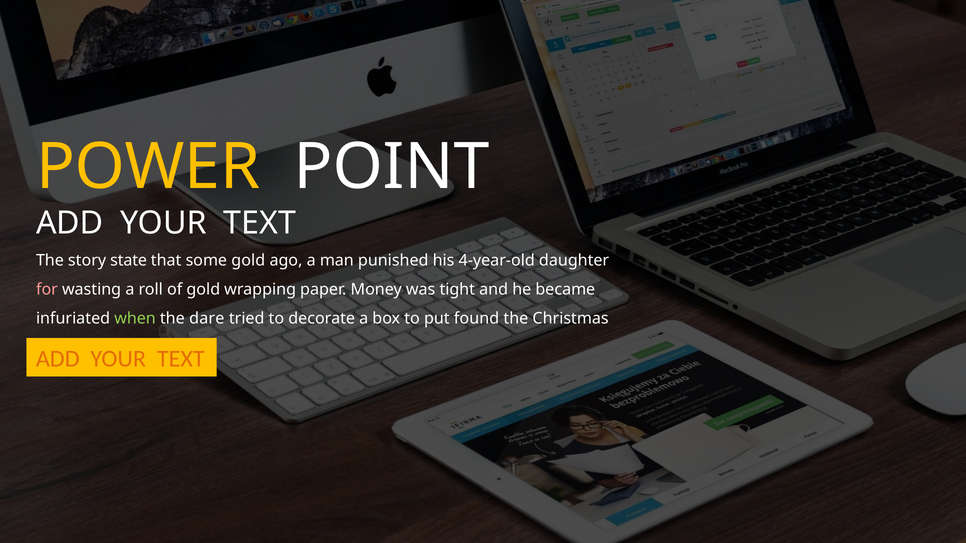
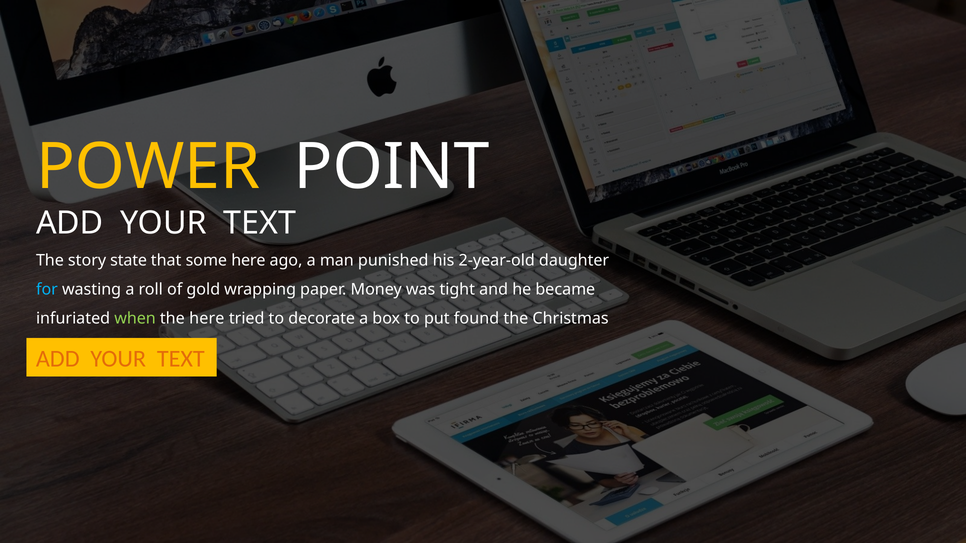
some gold: gold -> here
4-year-old: 4-year-old -> 2-year-old
for colour: pink -> light blue
the dare: dare -> here
